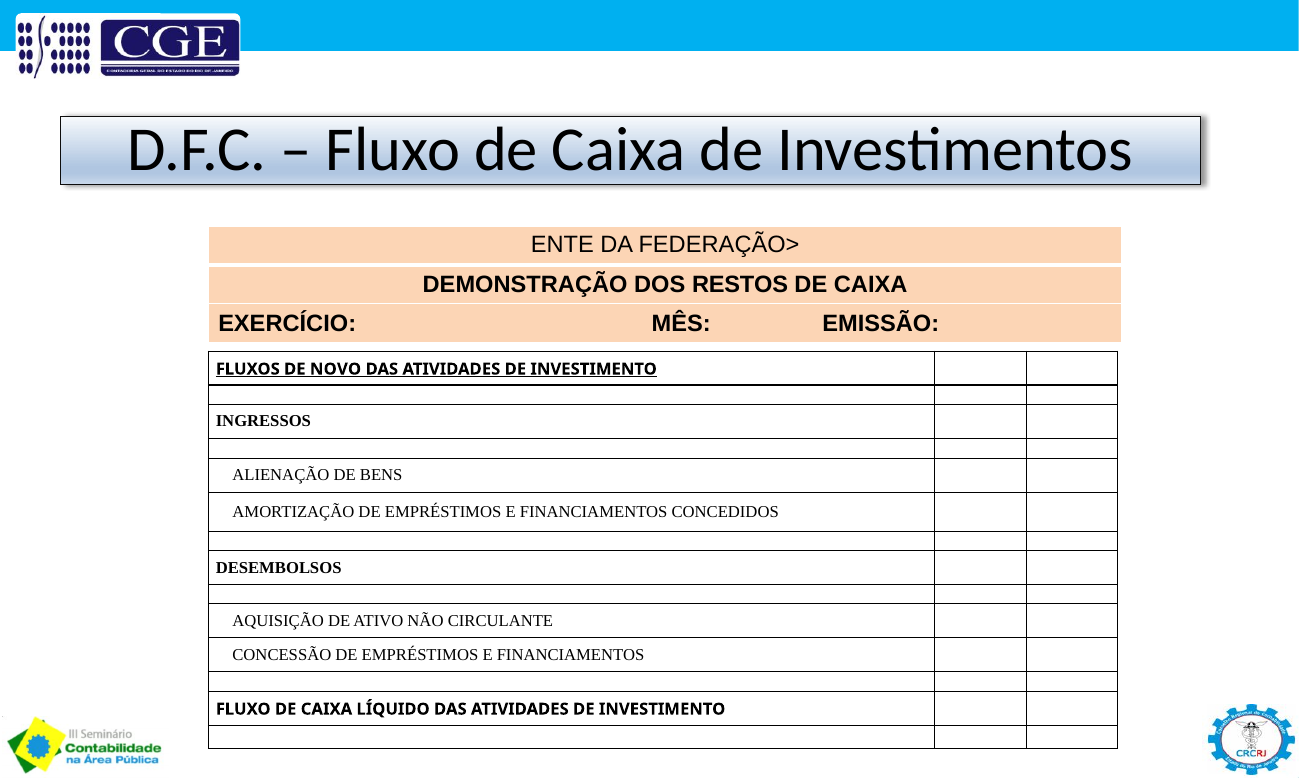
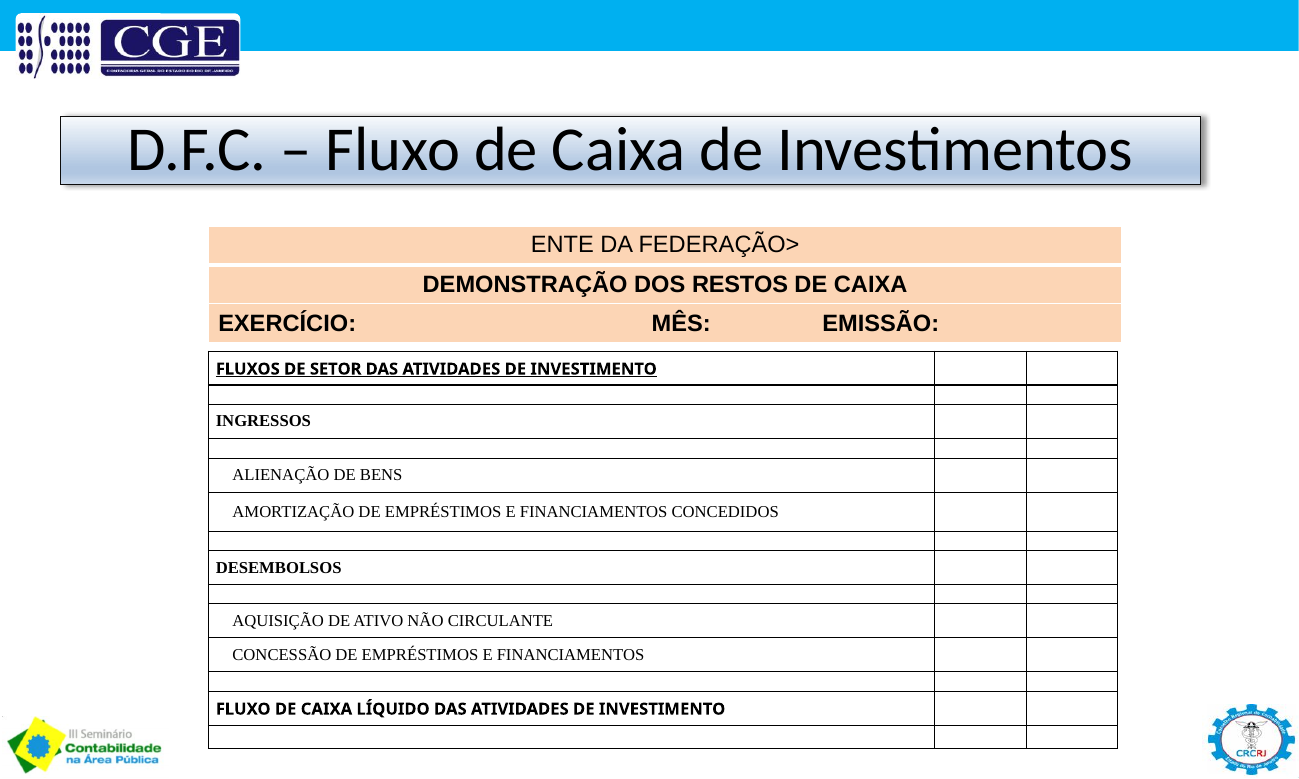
NOVO: NOVO -> SETOR
